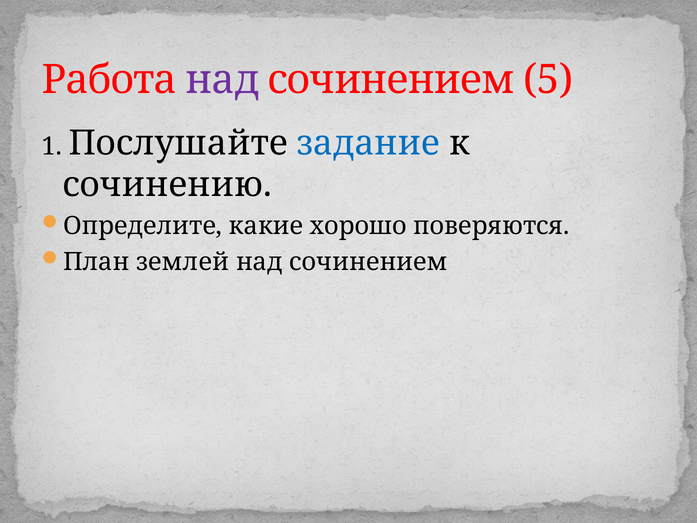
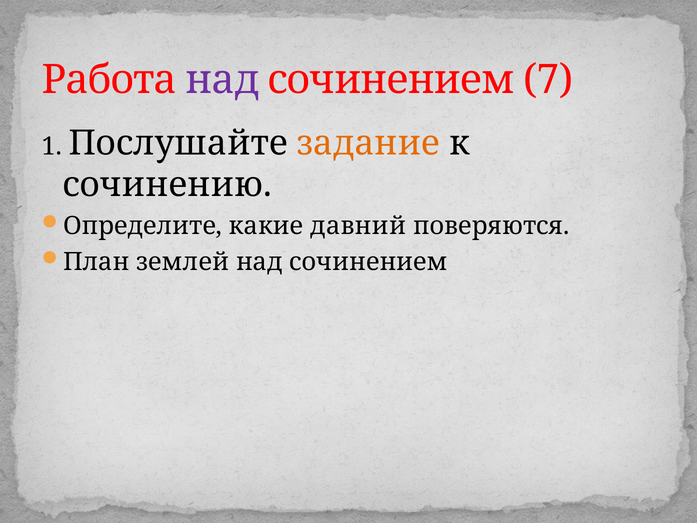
5: 5 -> 7
задание colour: blue -> orange
хорошо: хорошо -> давний
